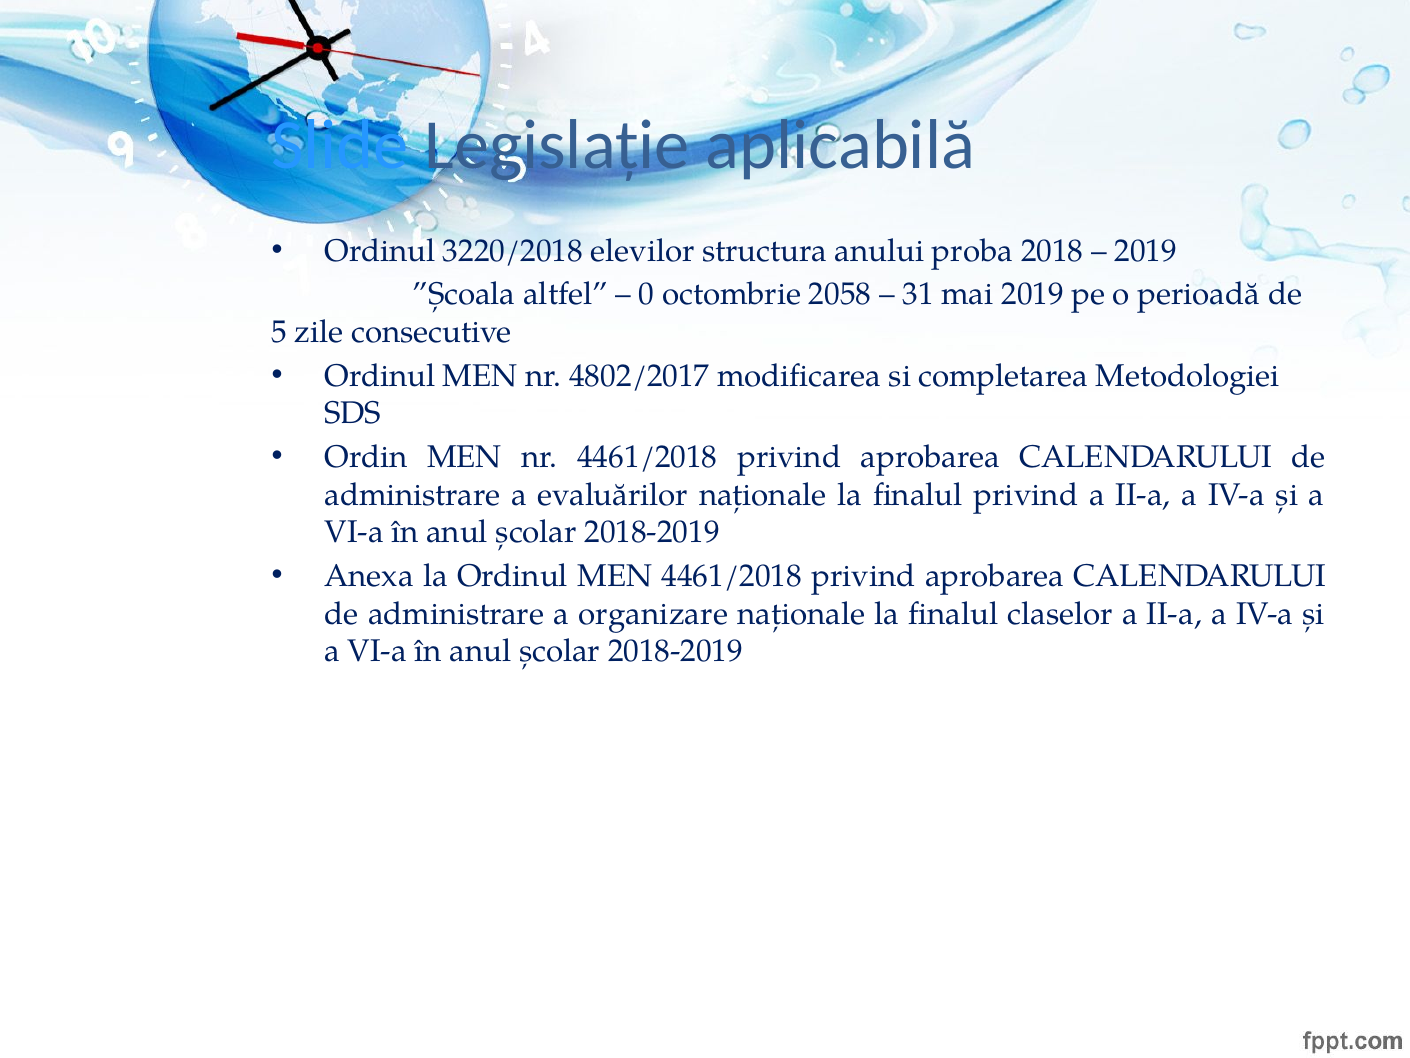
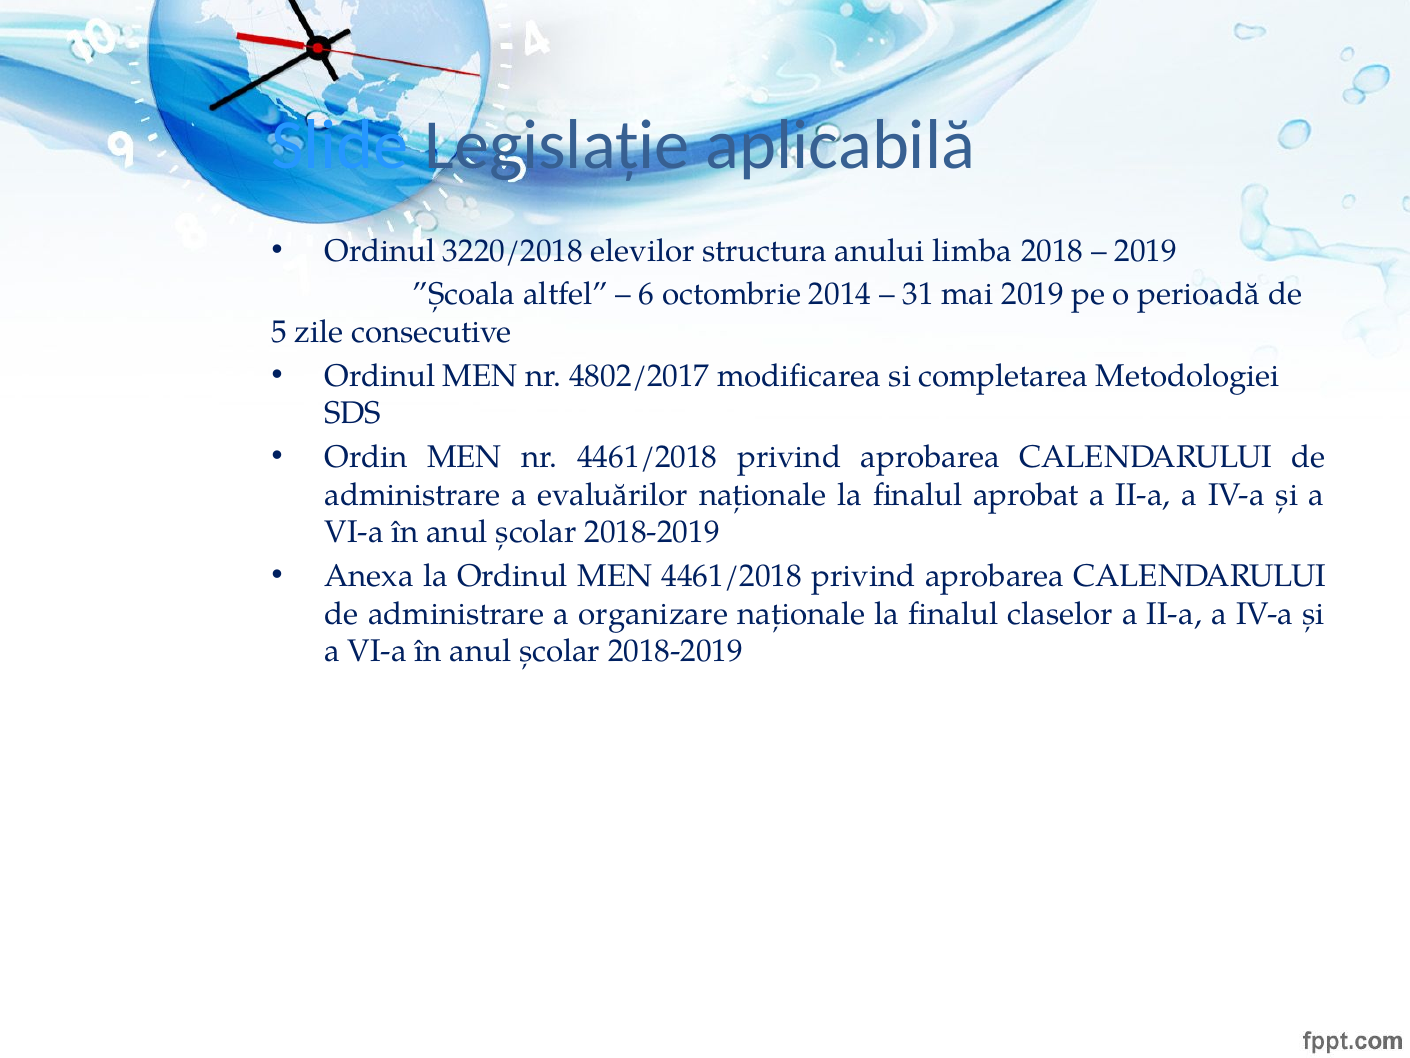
proba: proba -> limba
0: 0 -> 6
2058: 2058 -> 2014
finalul privind: privind -> aprobat
